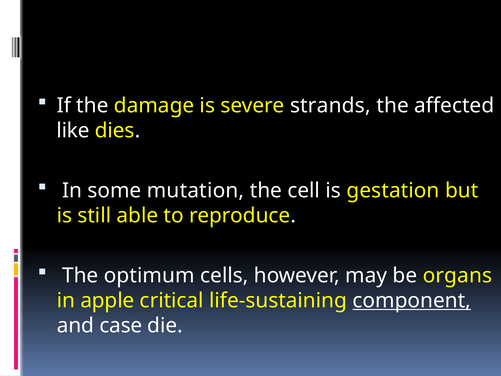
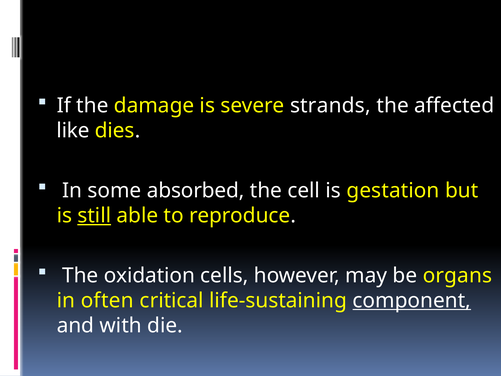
mutation: mutation -> absorbed
still underline: none -> present
optimum: optimum -> oxidation
apple: apple -> often
case: case -> with
